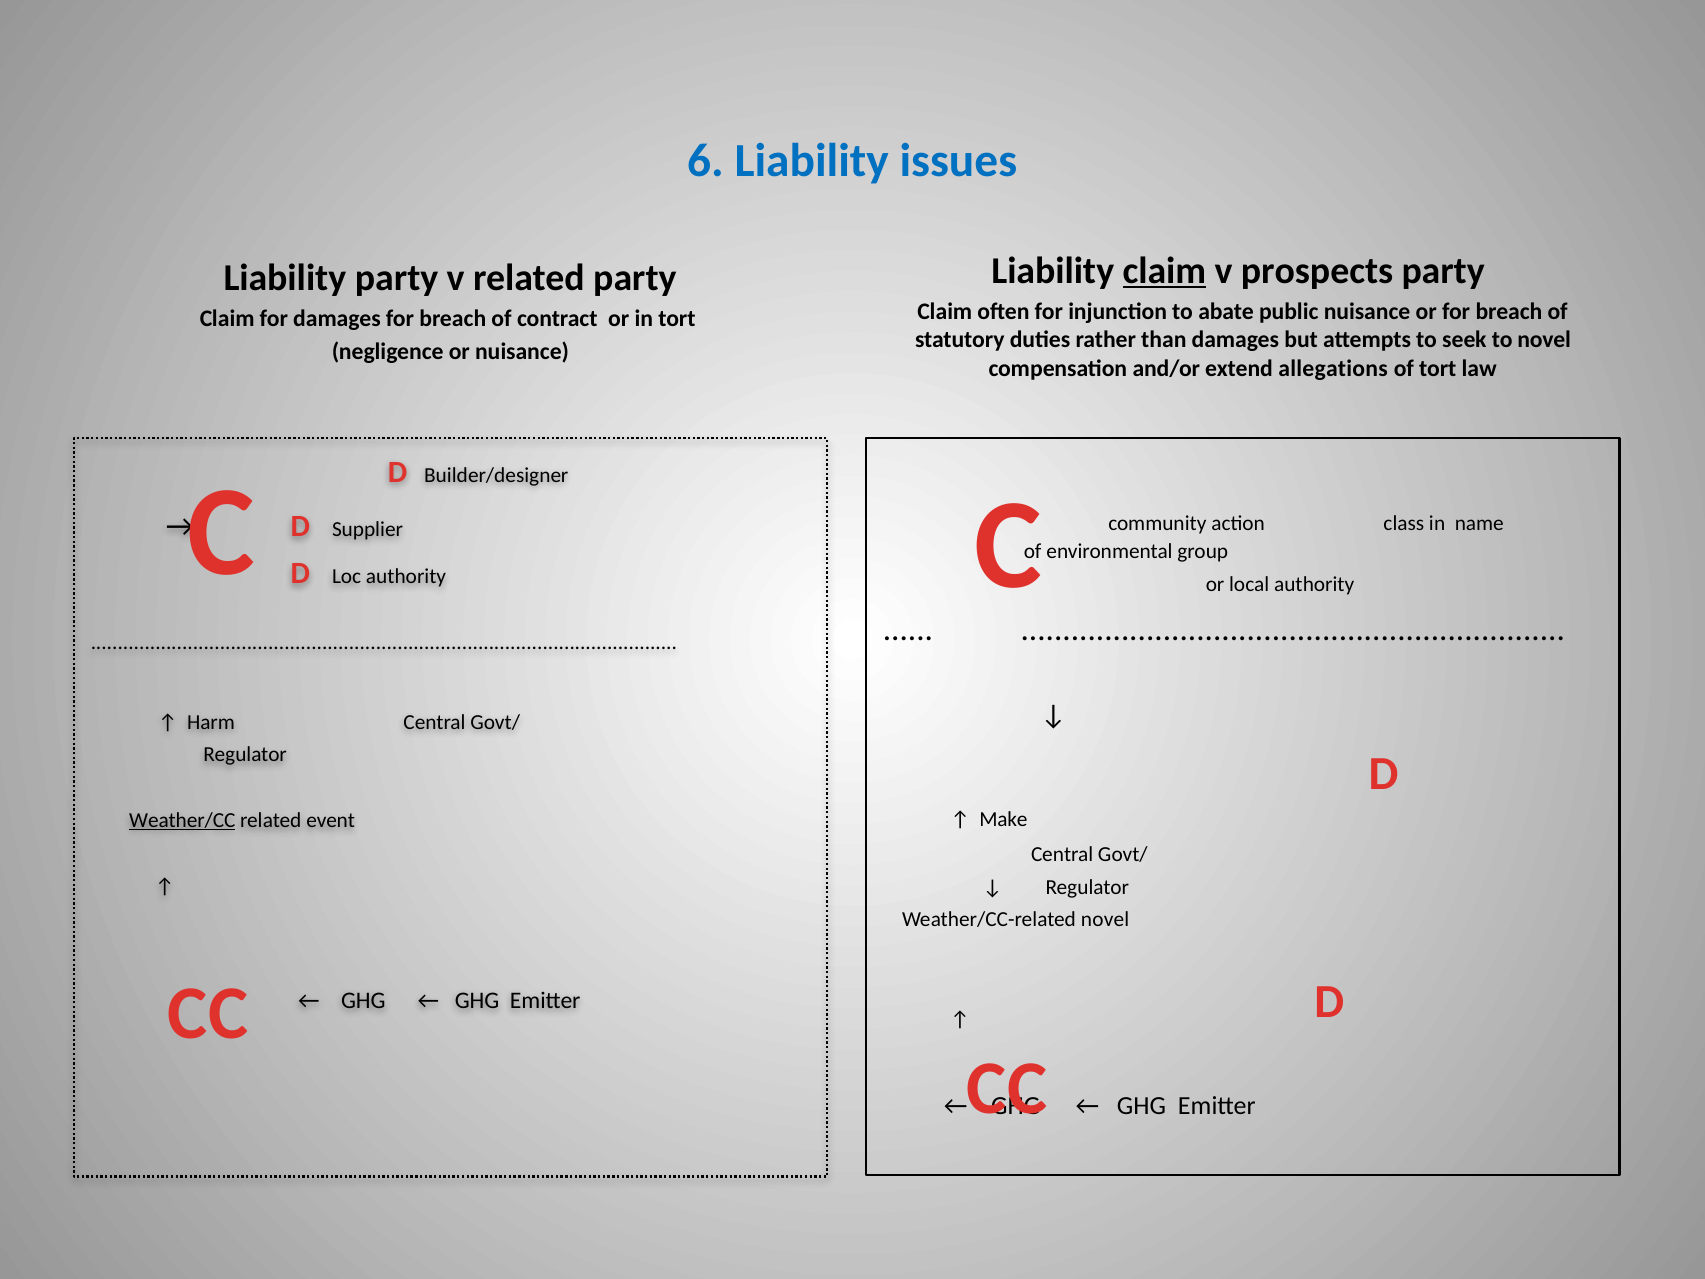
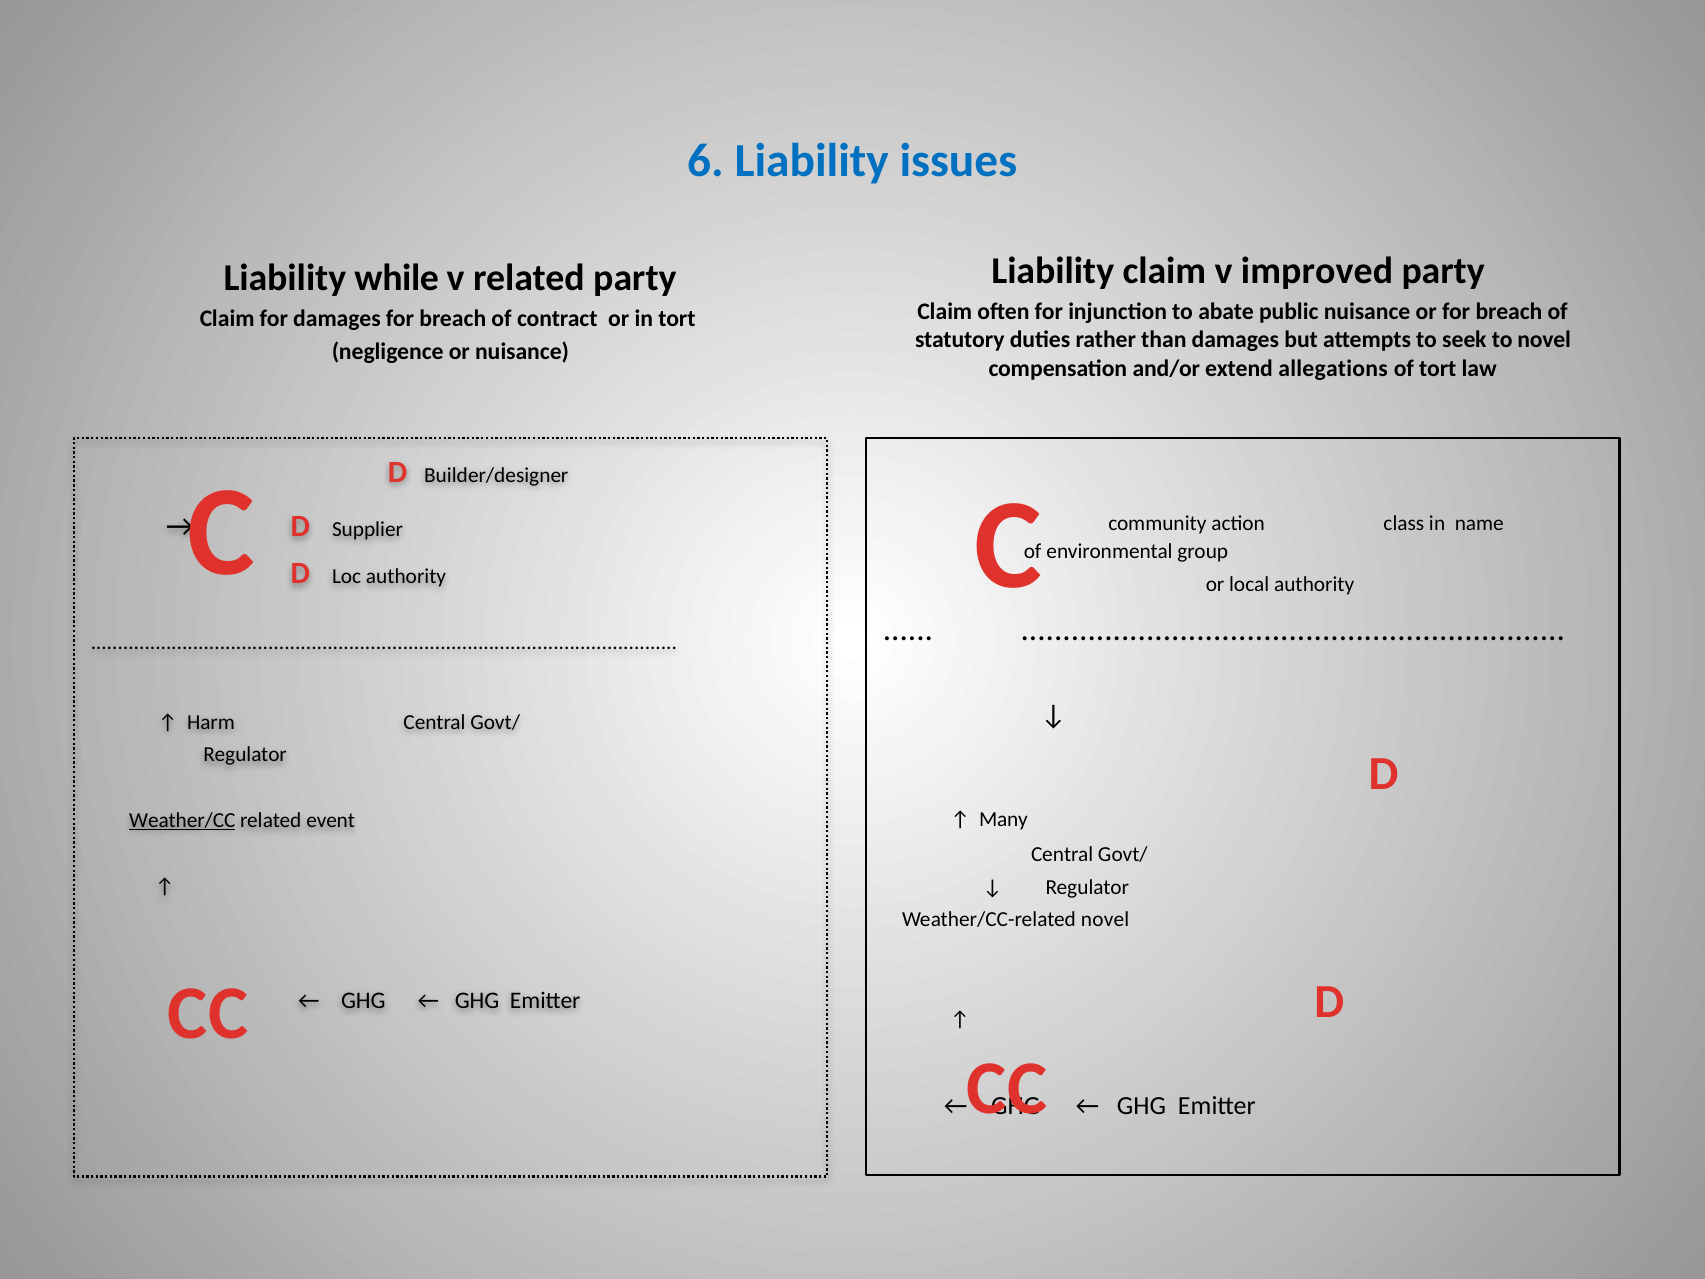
claim at (1164, 271) underline: present -> none
prospects: prospects -> improved
Liability party: party -> while
Make: Make -> Many
